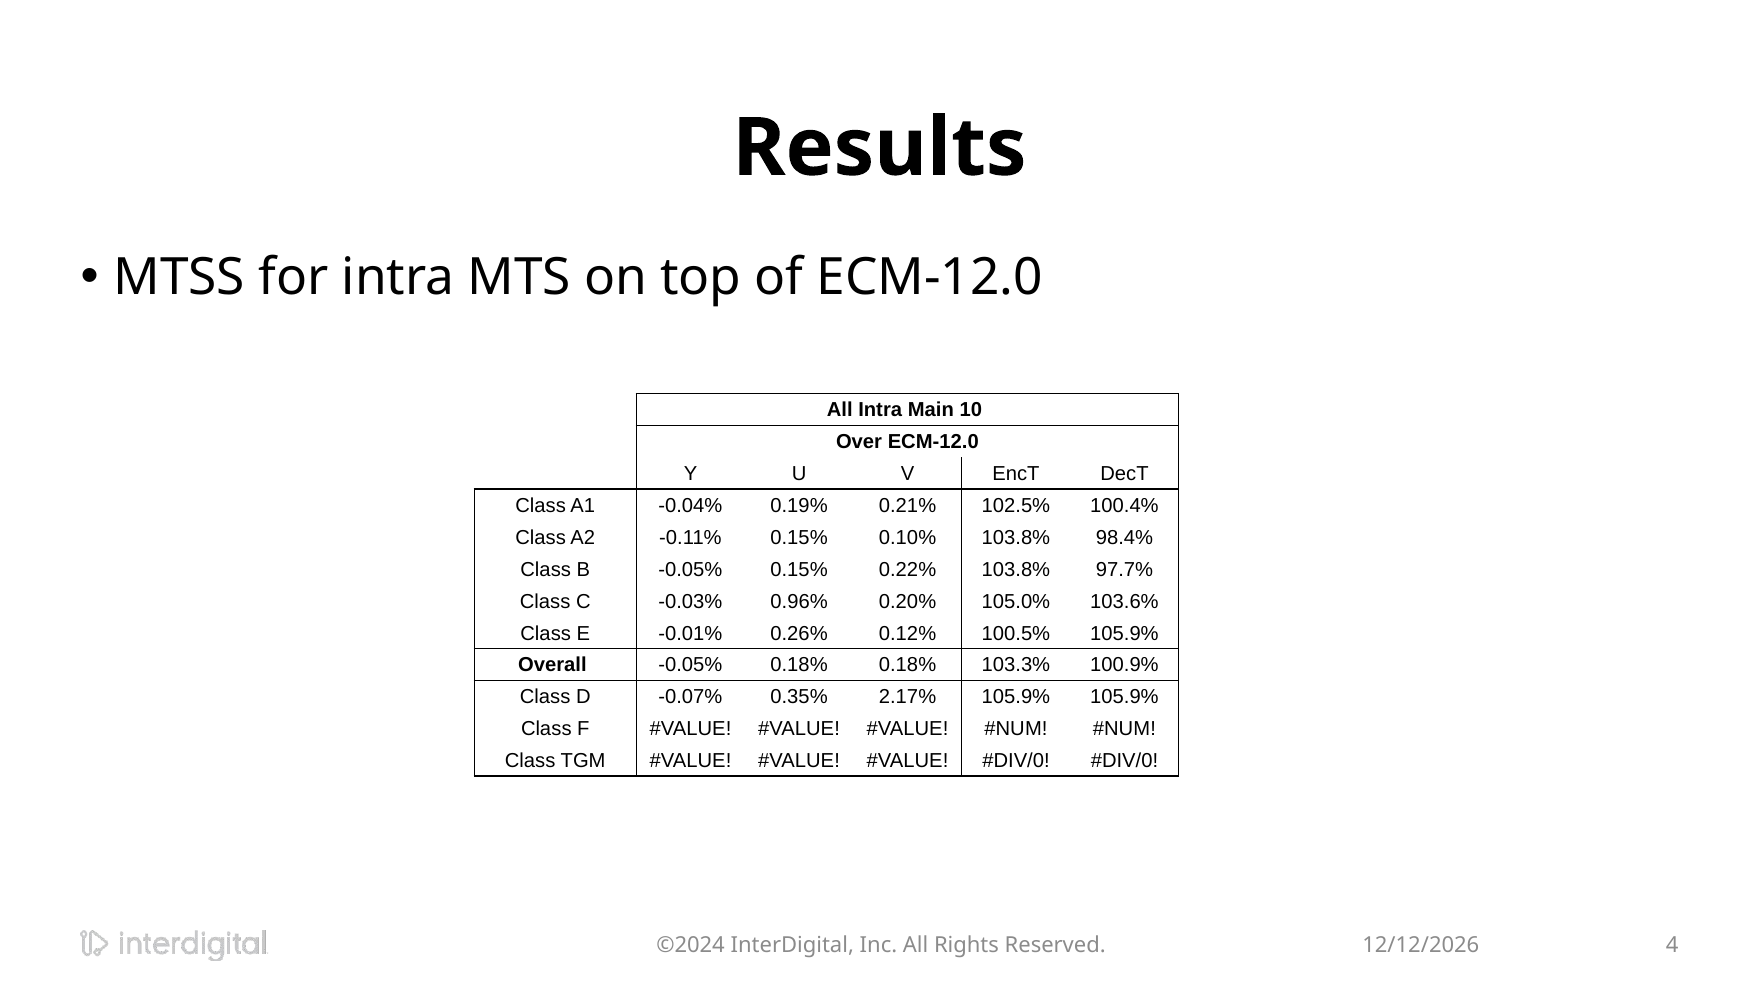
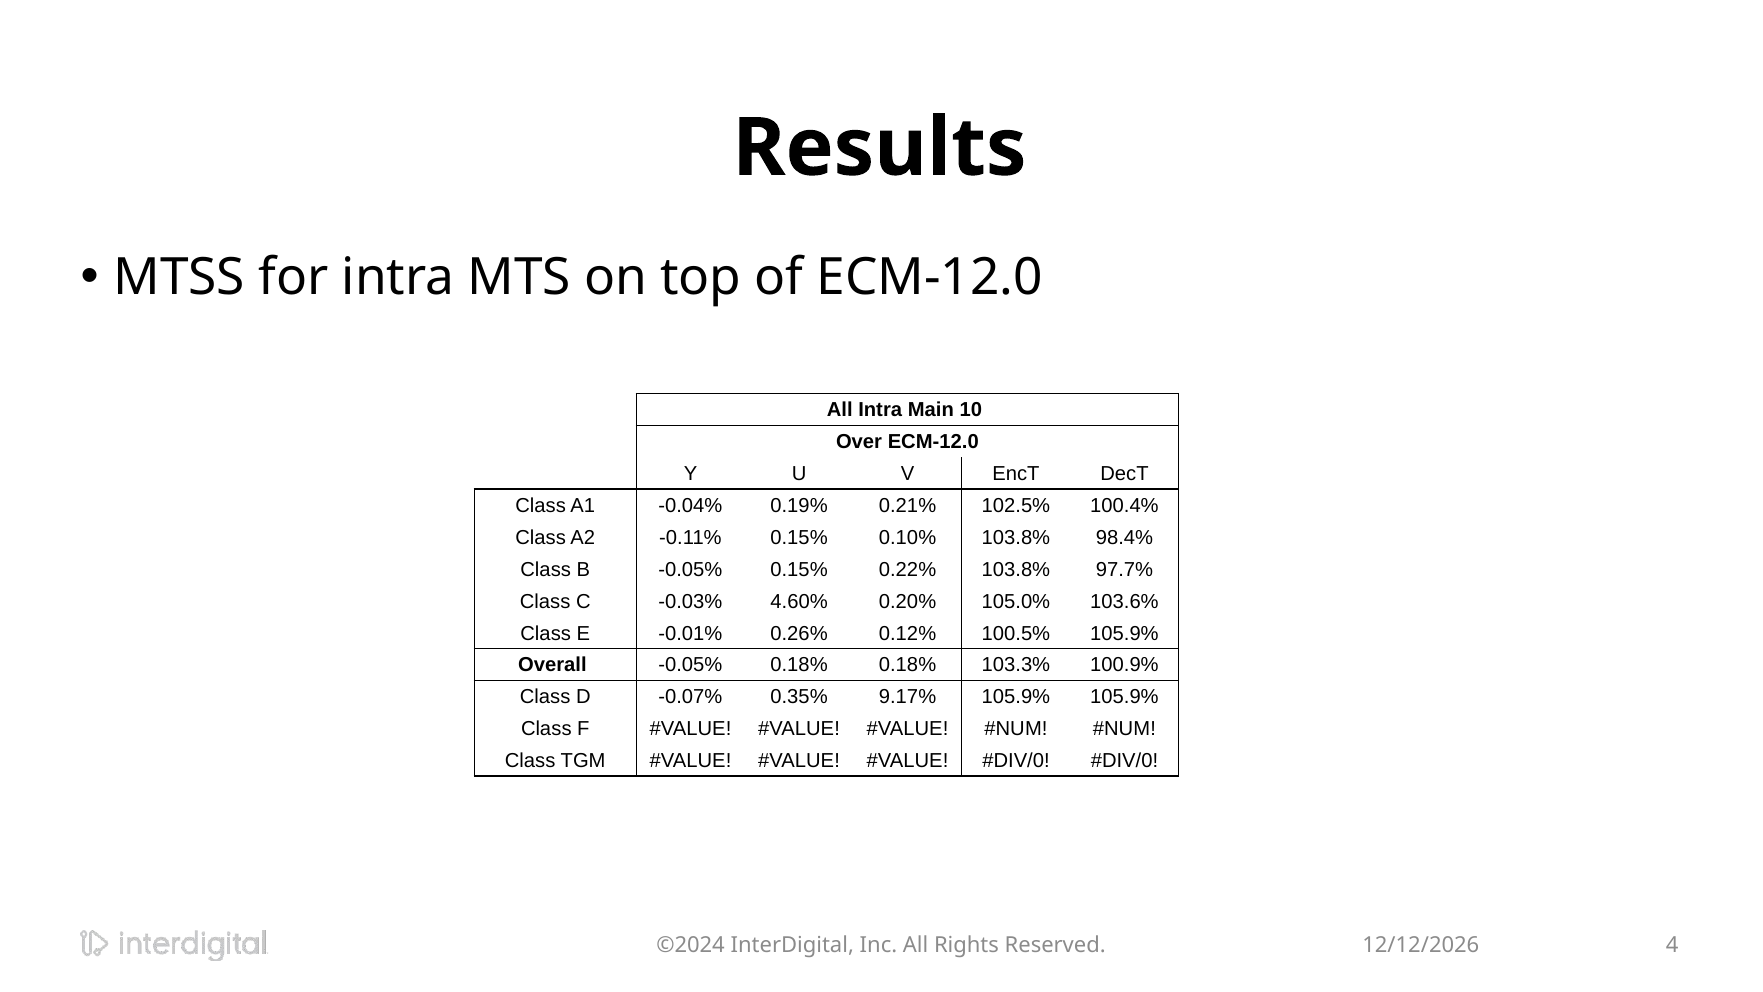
0.96%: 0.96% -> 4.60%
2.17%: 2.17% -> 9.17%
